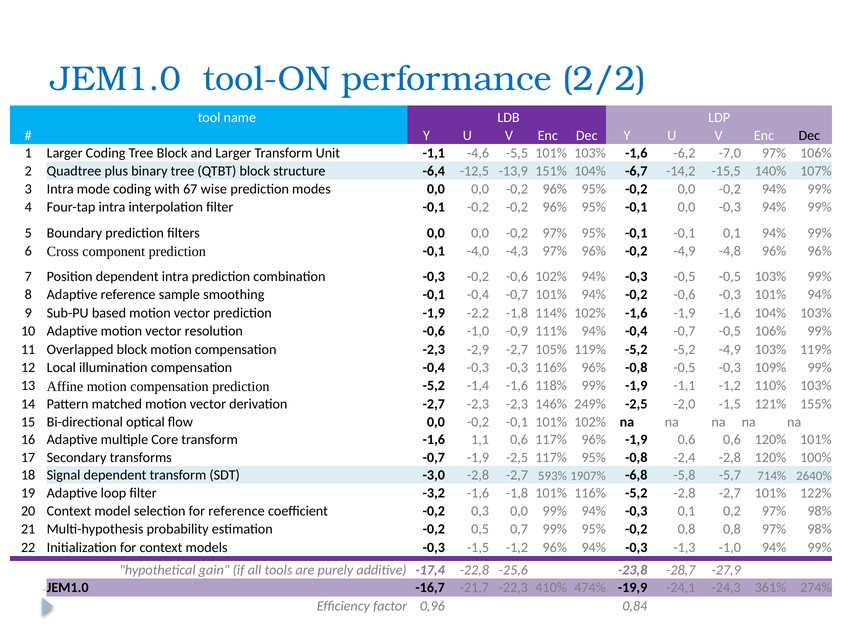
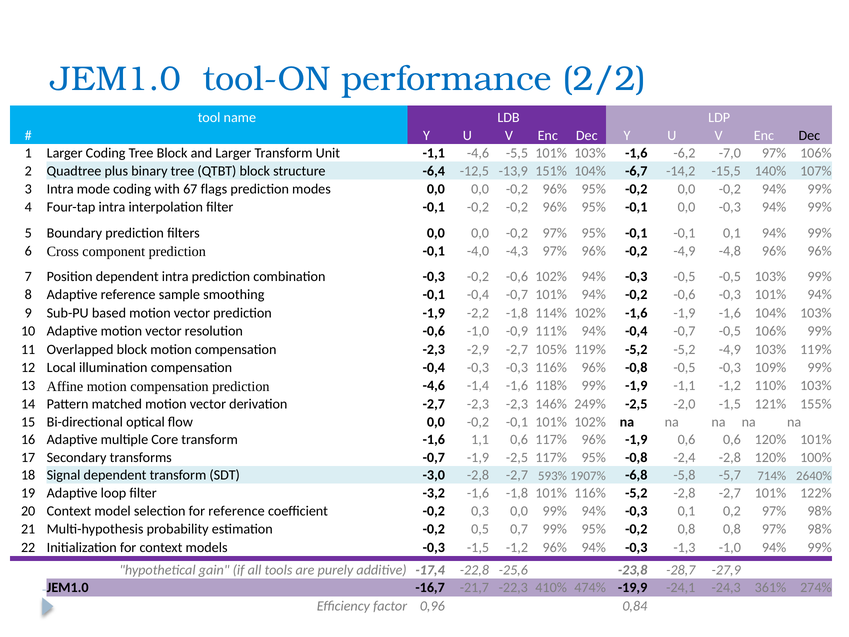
wise: wise -> flags
prediction -5,2: -5,2 -> -4,6
